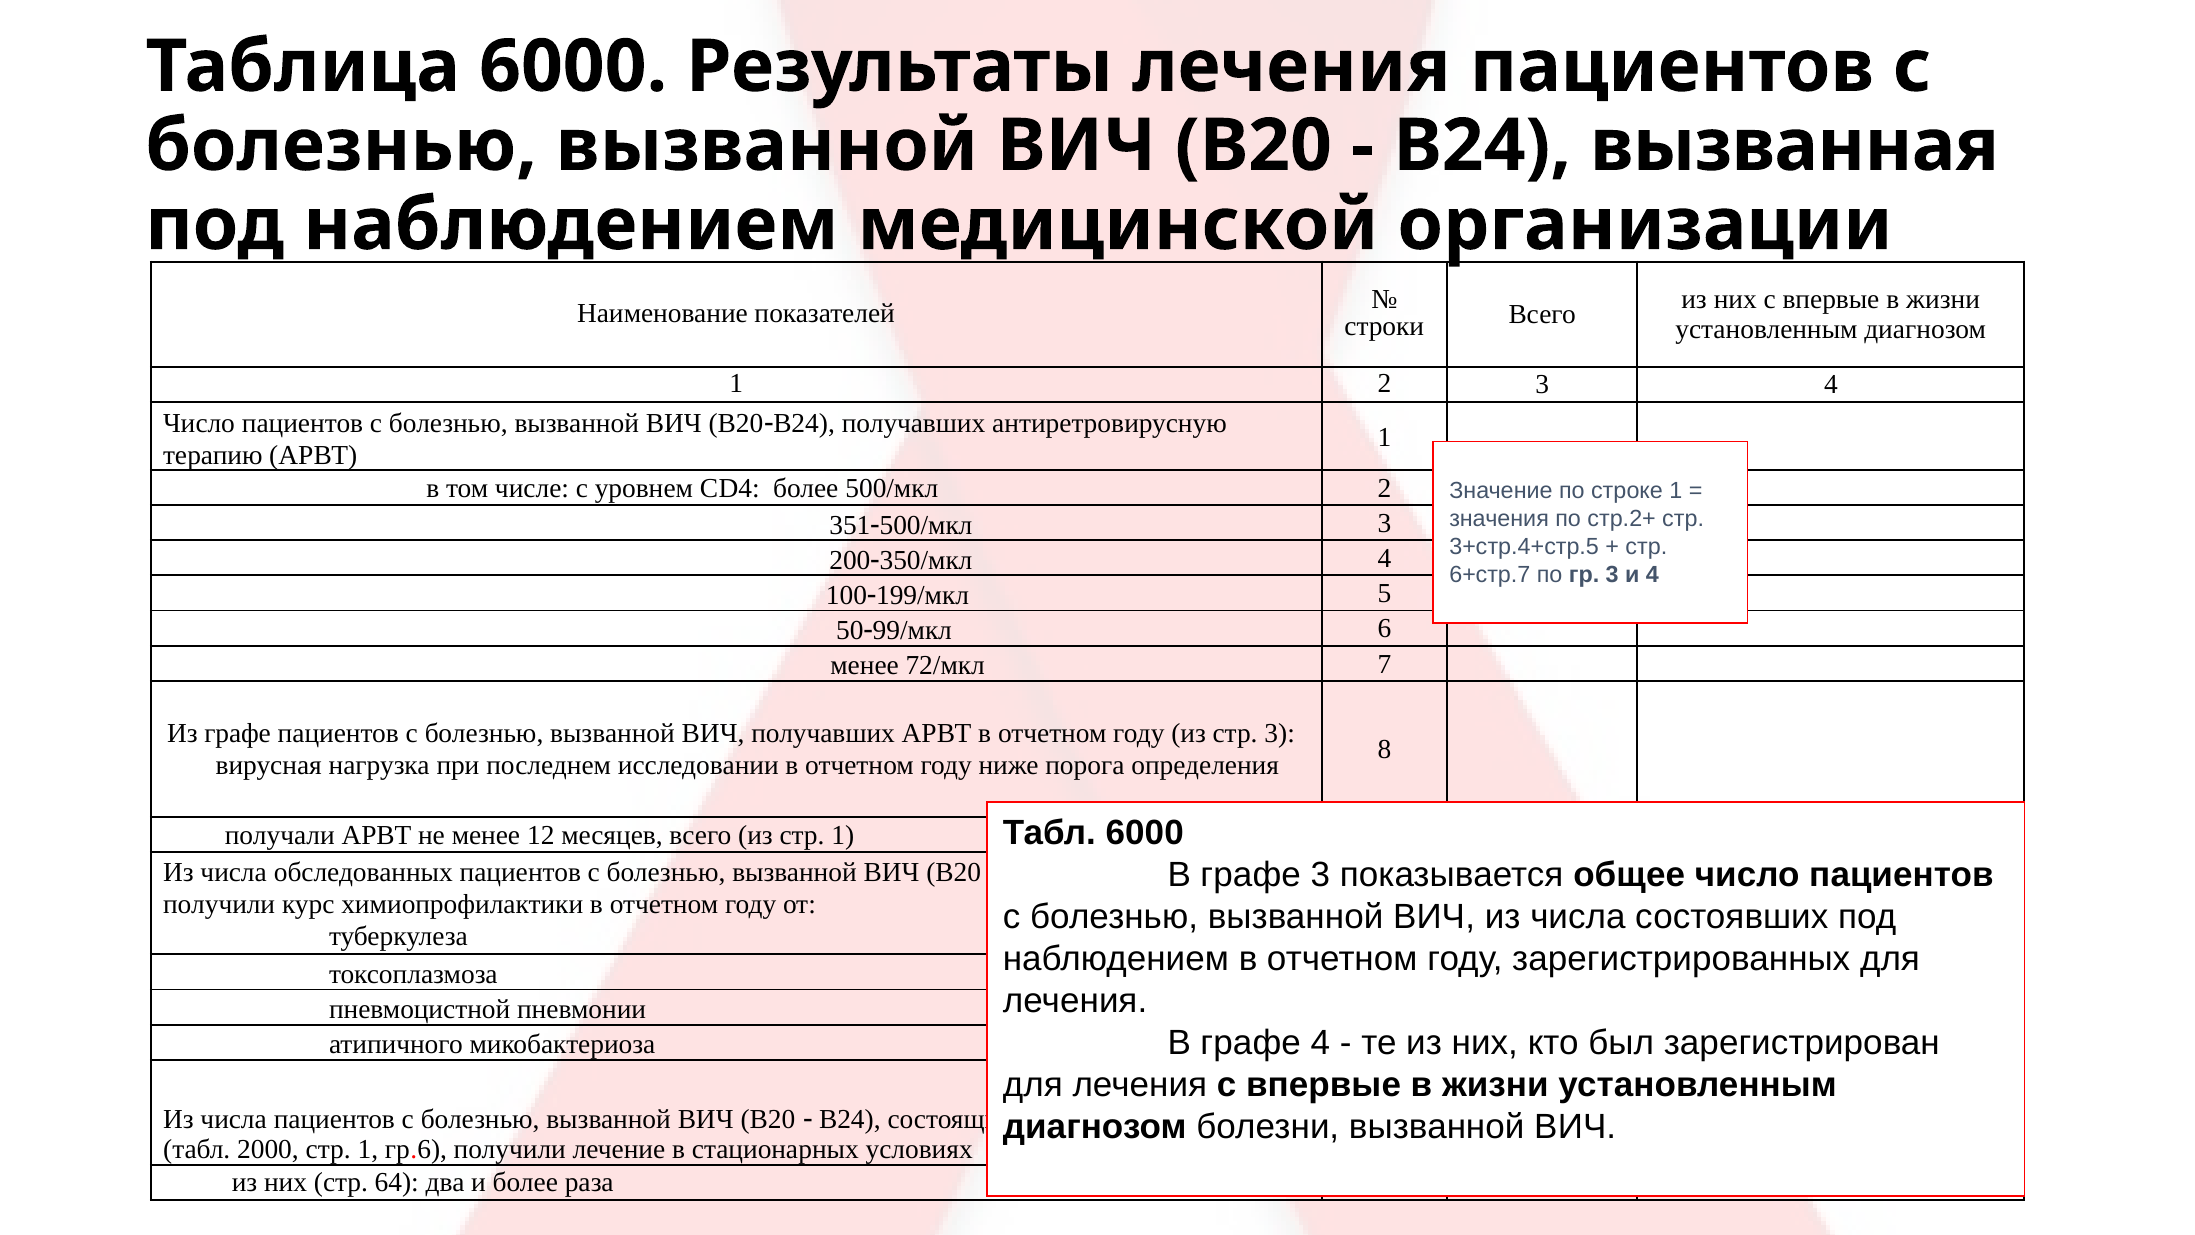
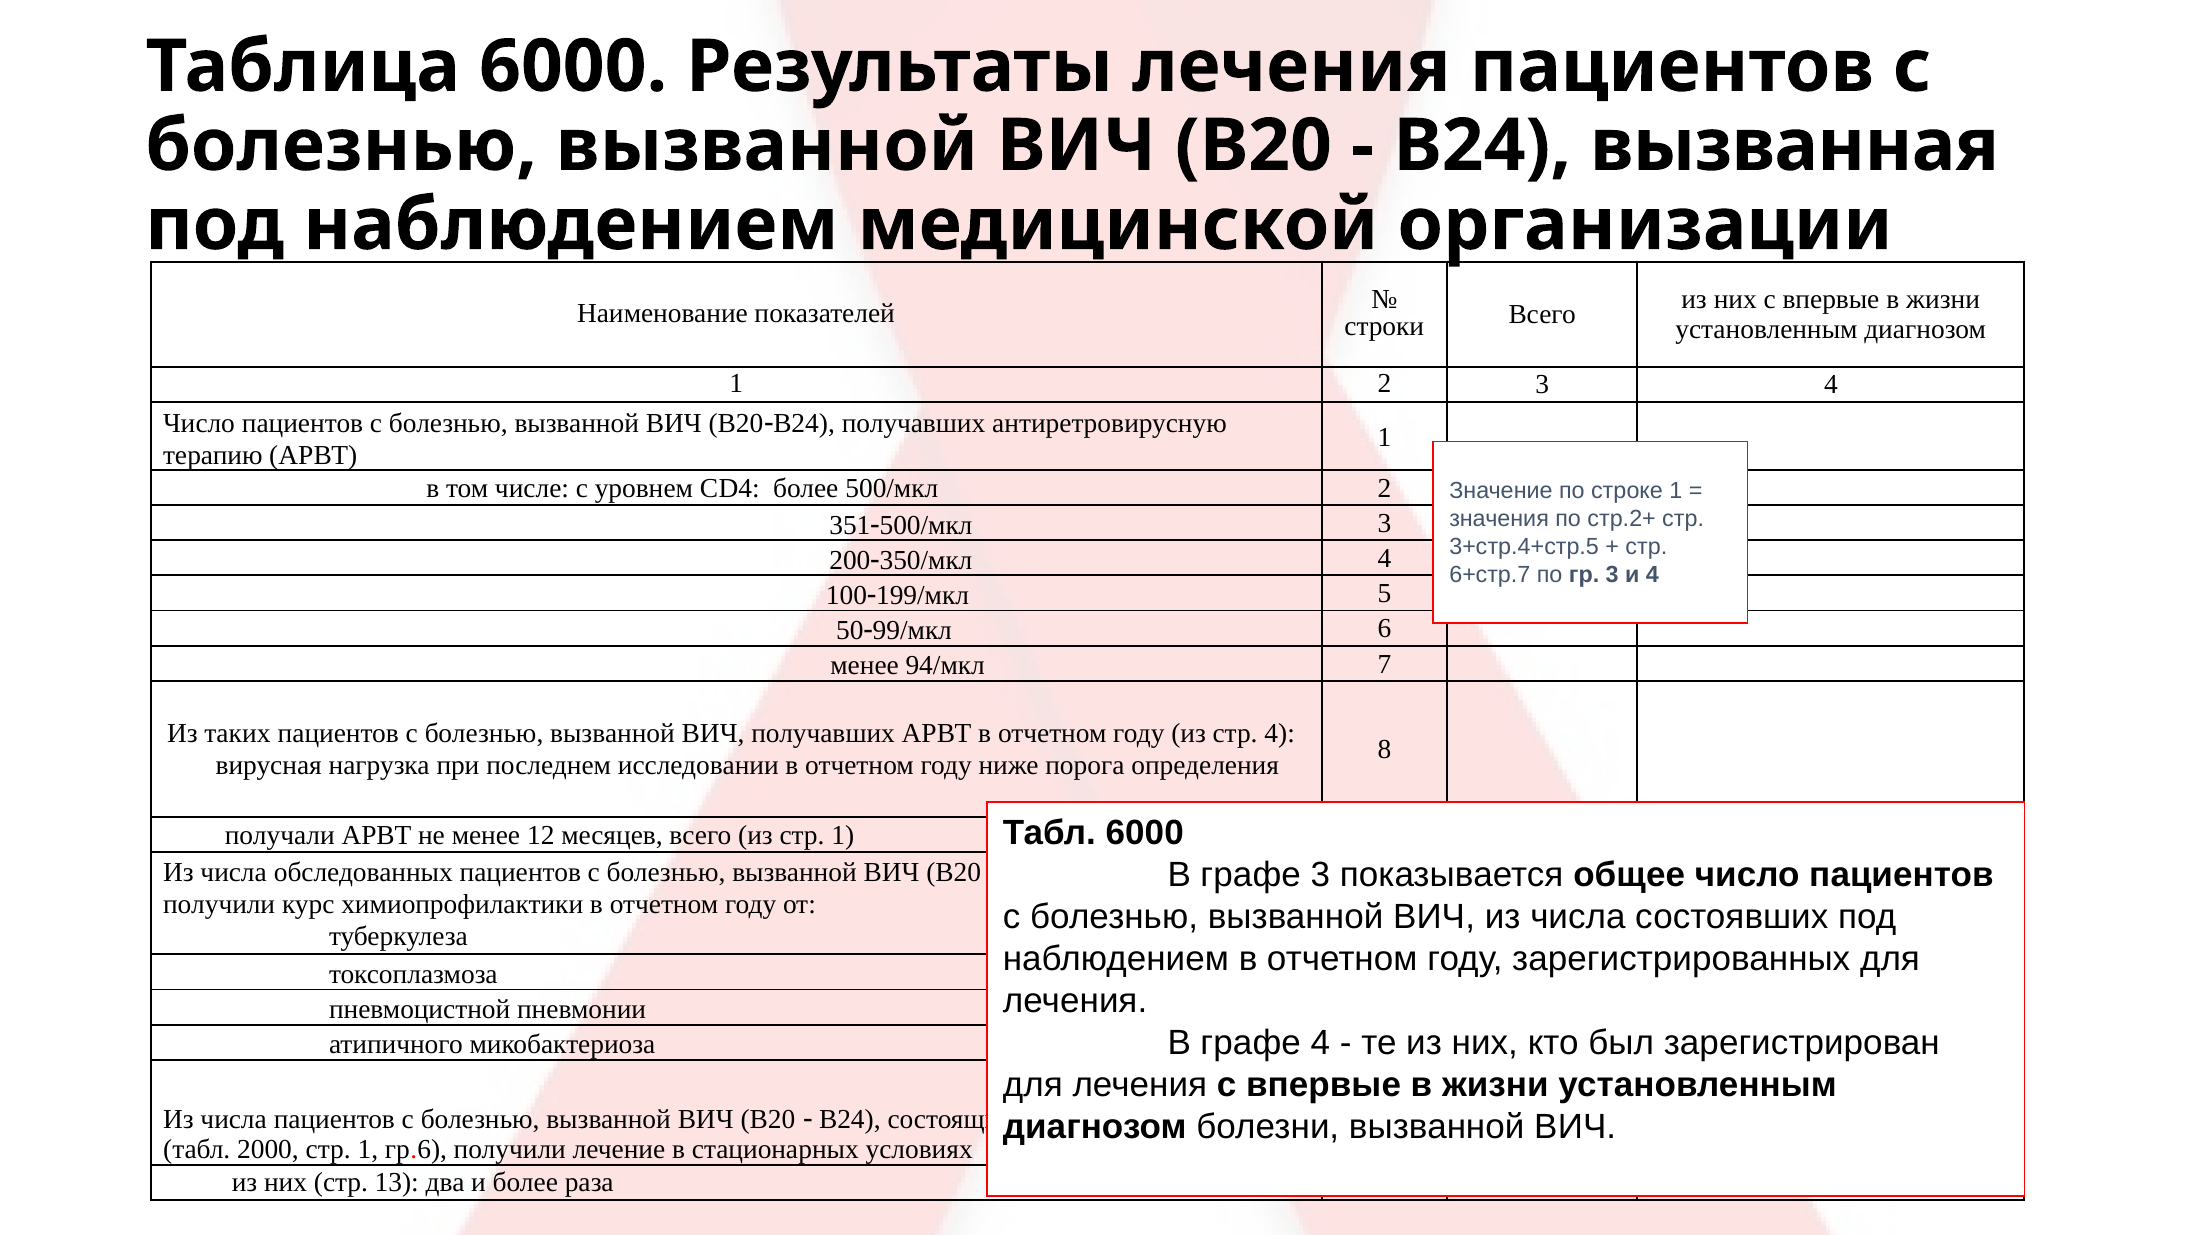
72/мкл: 72/мкл -> 94/мкл
Из графе: графе -> таких
стр 3: 3 -> 4
стр 64: 64 -> 13
